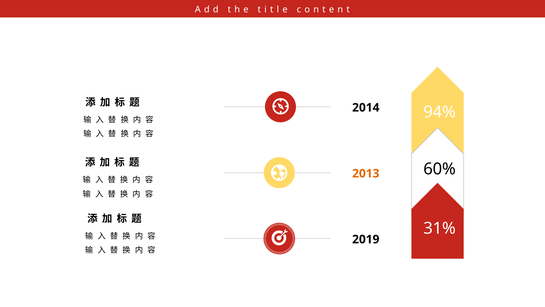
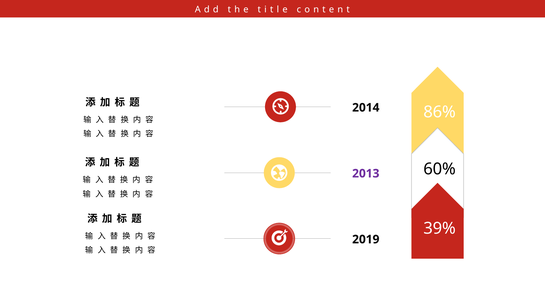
94%: 94% -> 86%
2013 colour: orange -> purple
31%: 31% -> 39%
